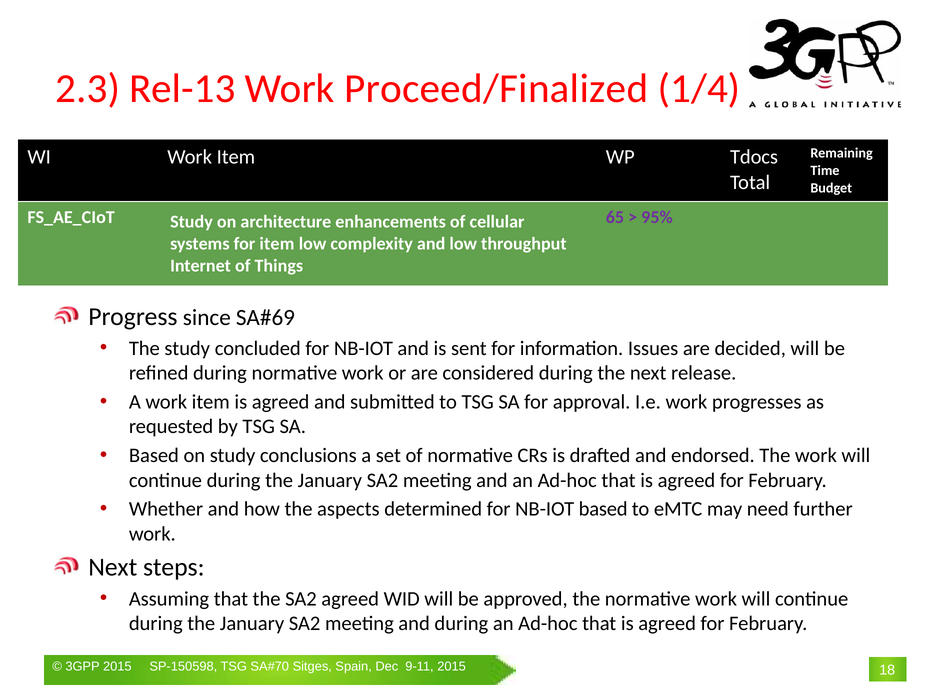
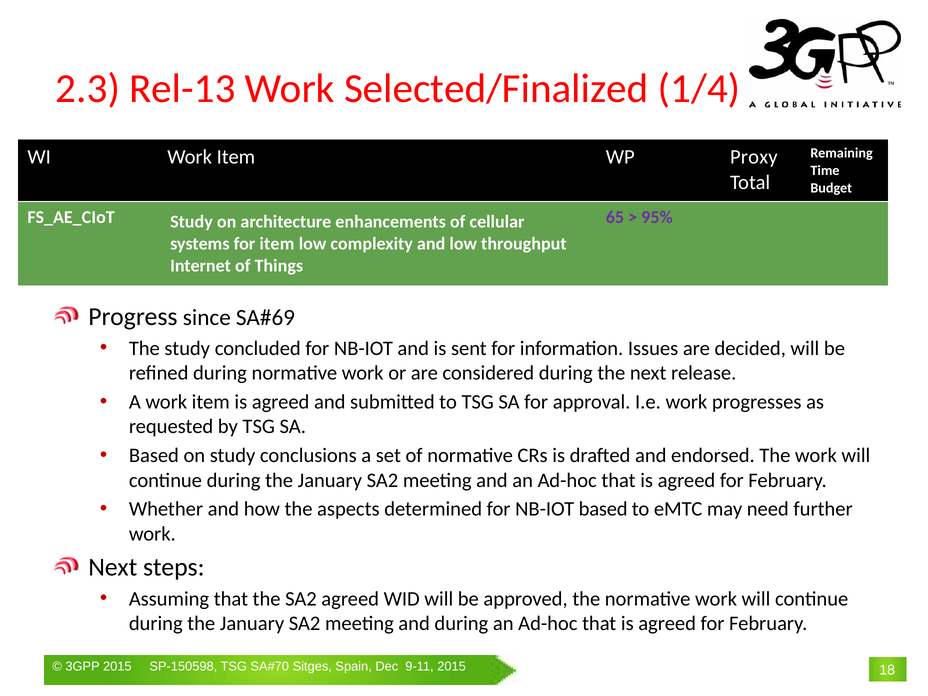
Proceed/Finalized: Proceed/Finalized -> Selected/Finalized
Tdocs: Tdocs -> Proxy
